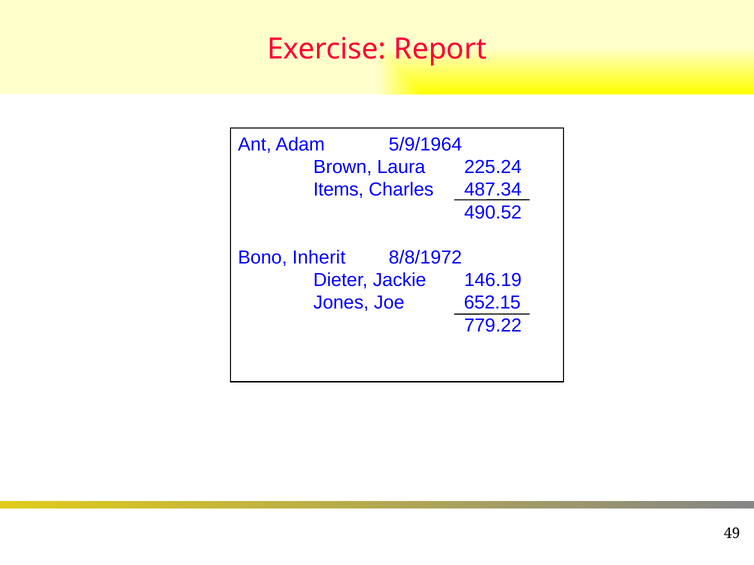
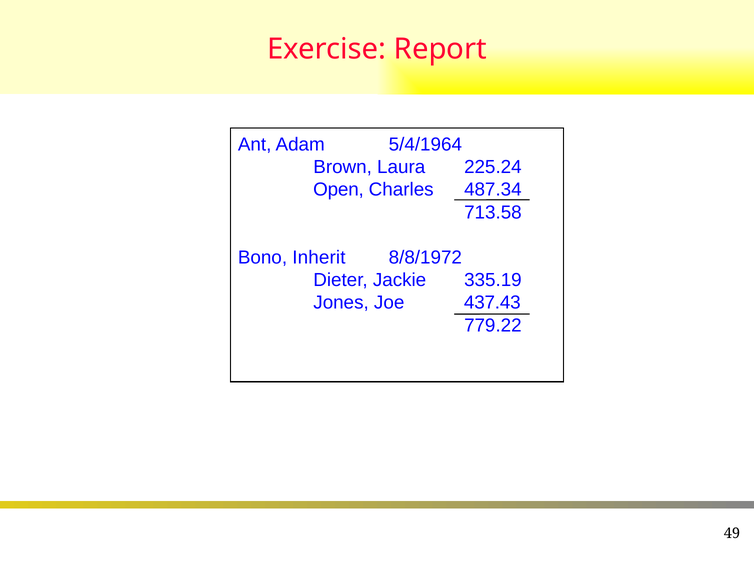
5/9/1964: 5/9/1964 -> 5/4/1964
Items: Items -> Open
490.52: 490.52 -> 713.58
146.19: 146.19 -> 335.19
652.15: 652.15 -> 437.43
